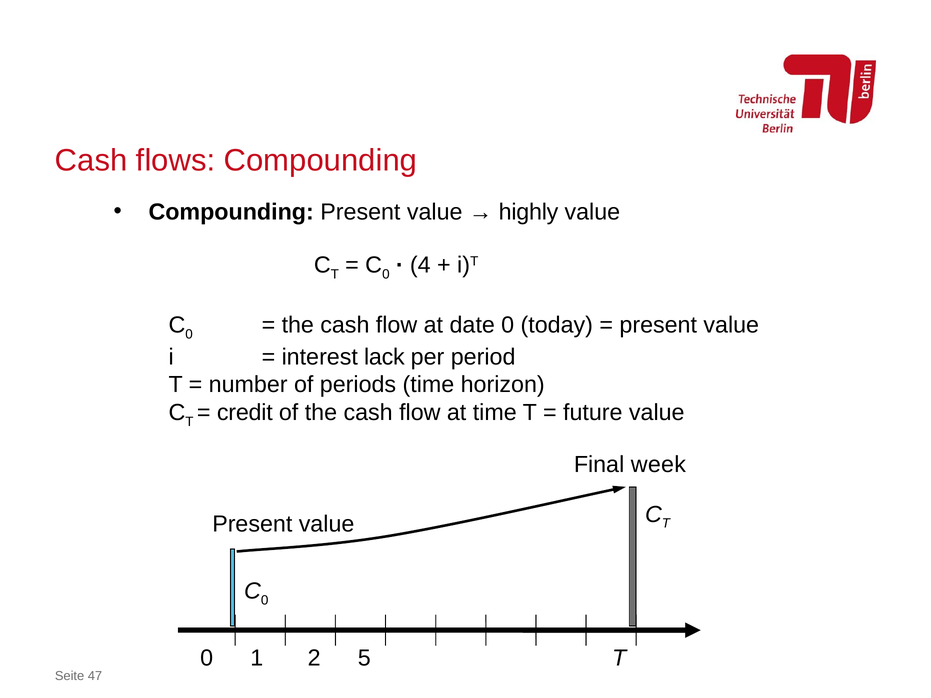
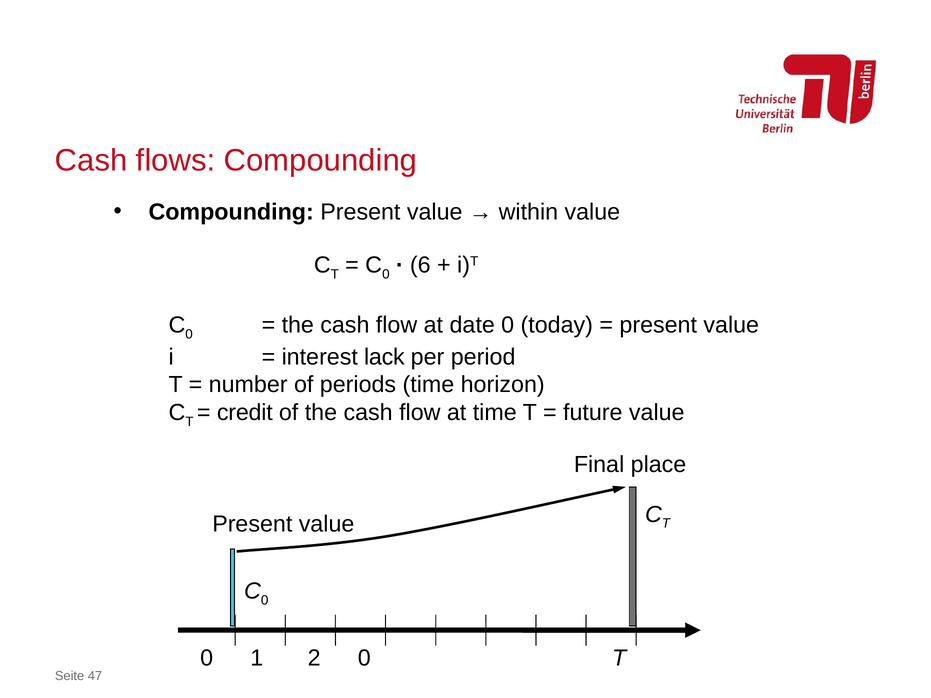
highly: highly -> within
4: 4 -> 6
week: week -> place
2 5: 5 -> 0
